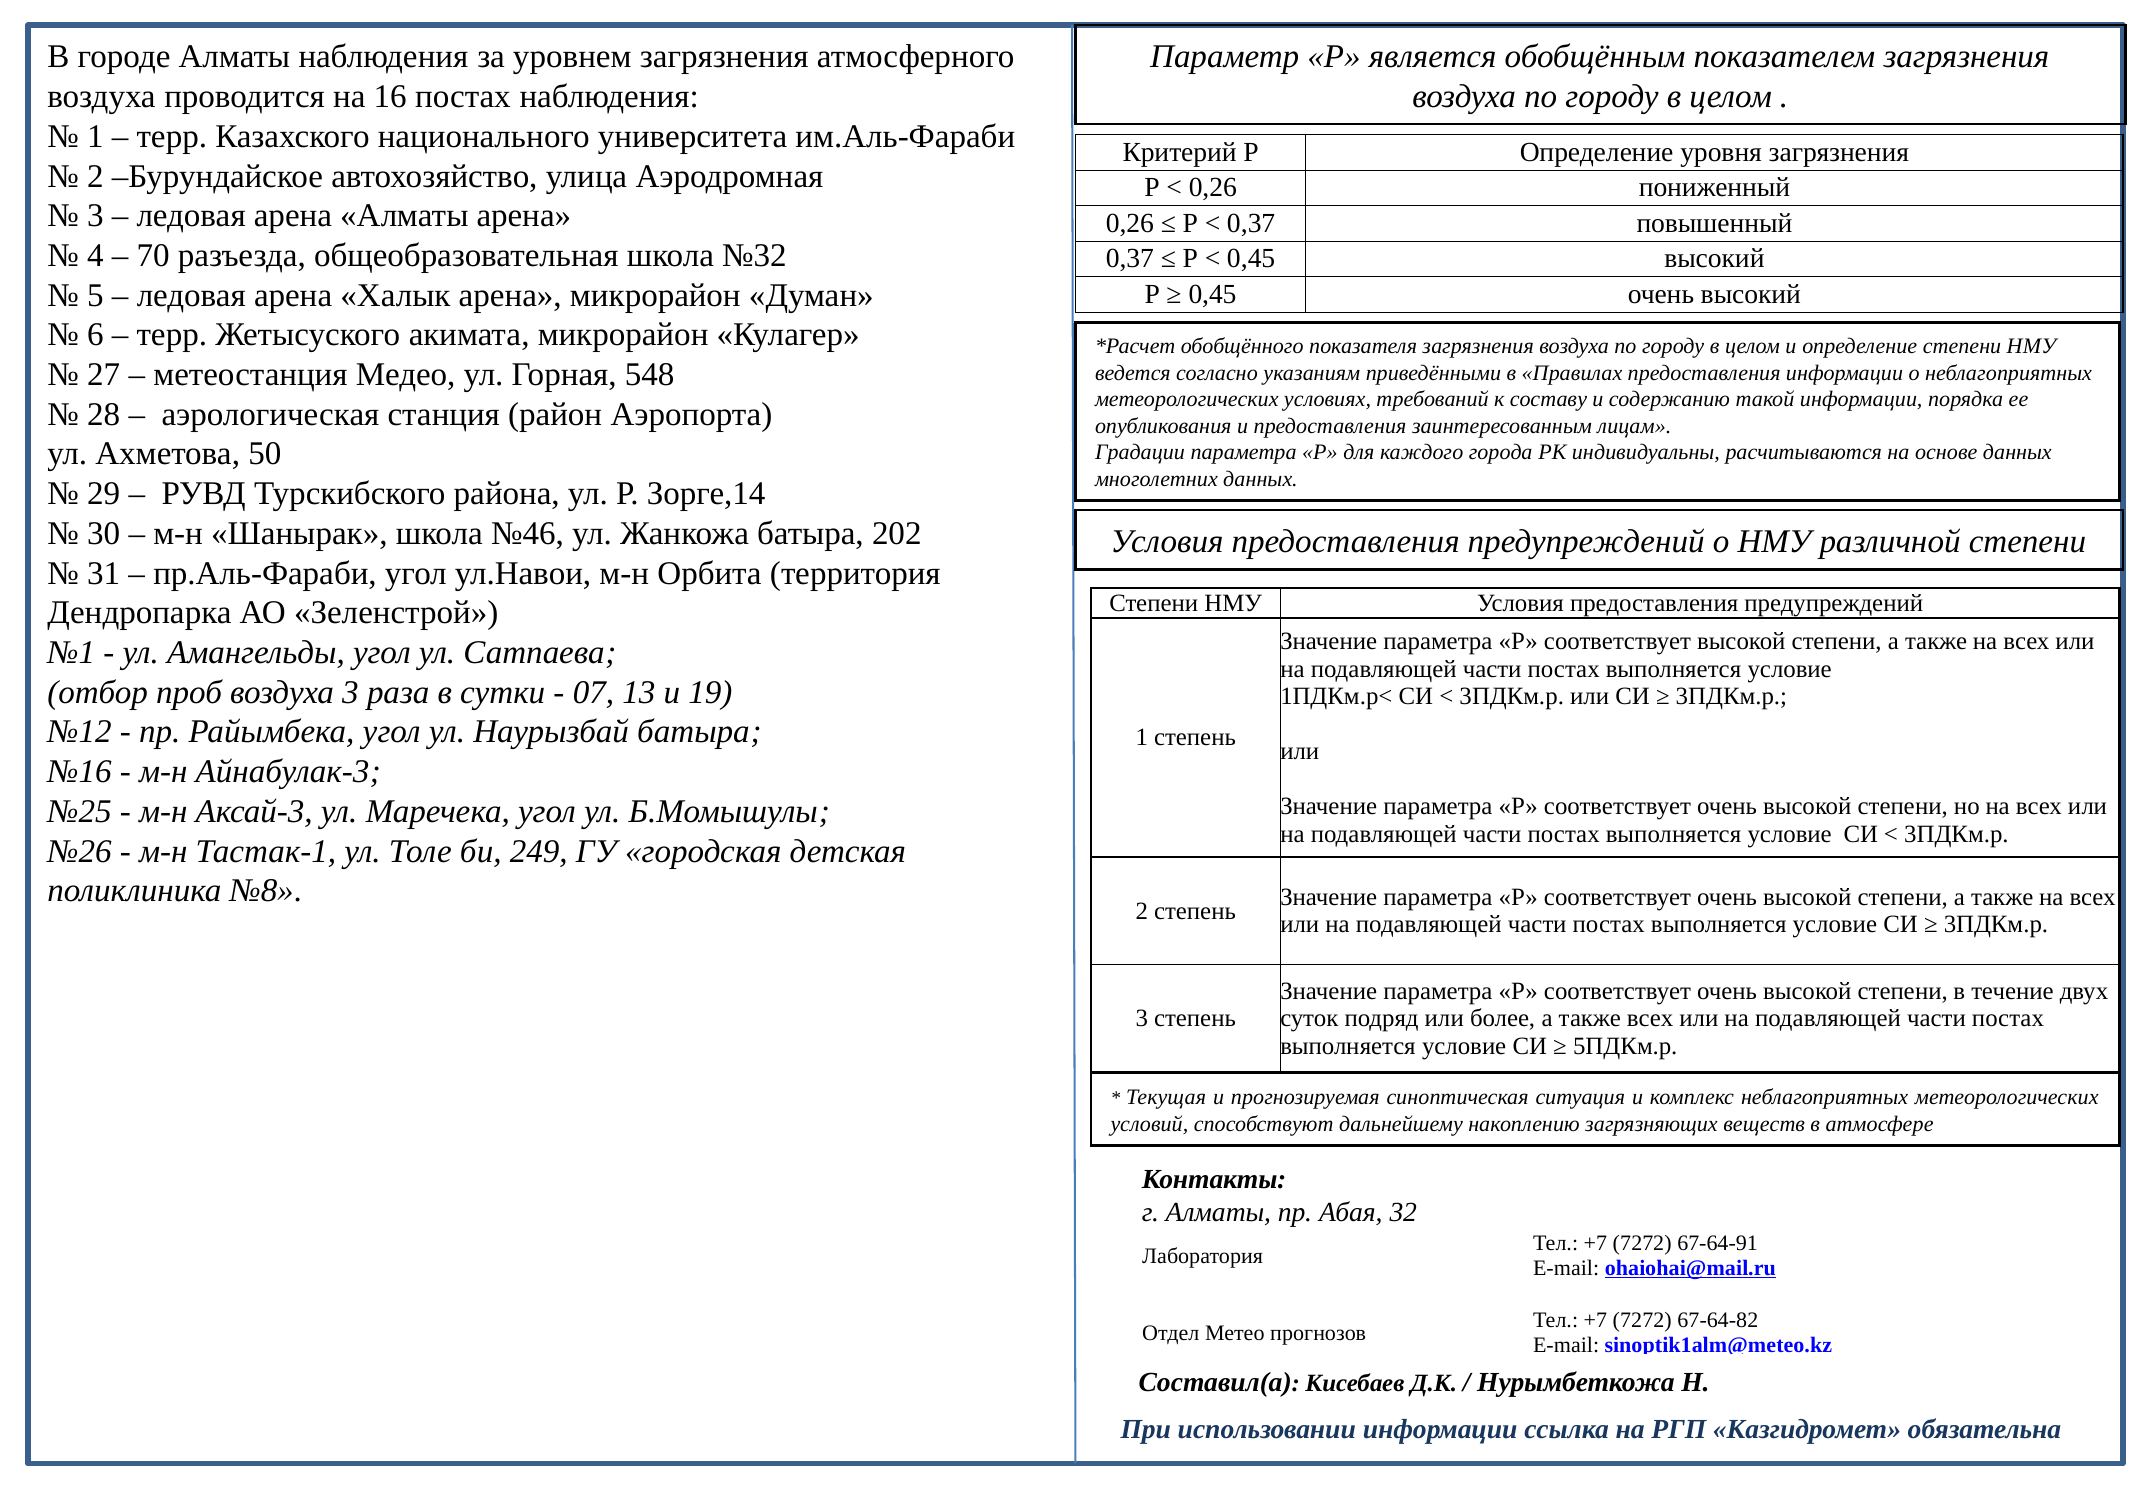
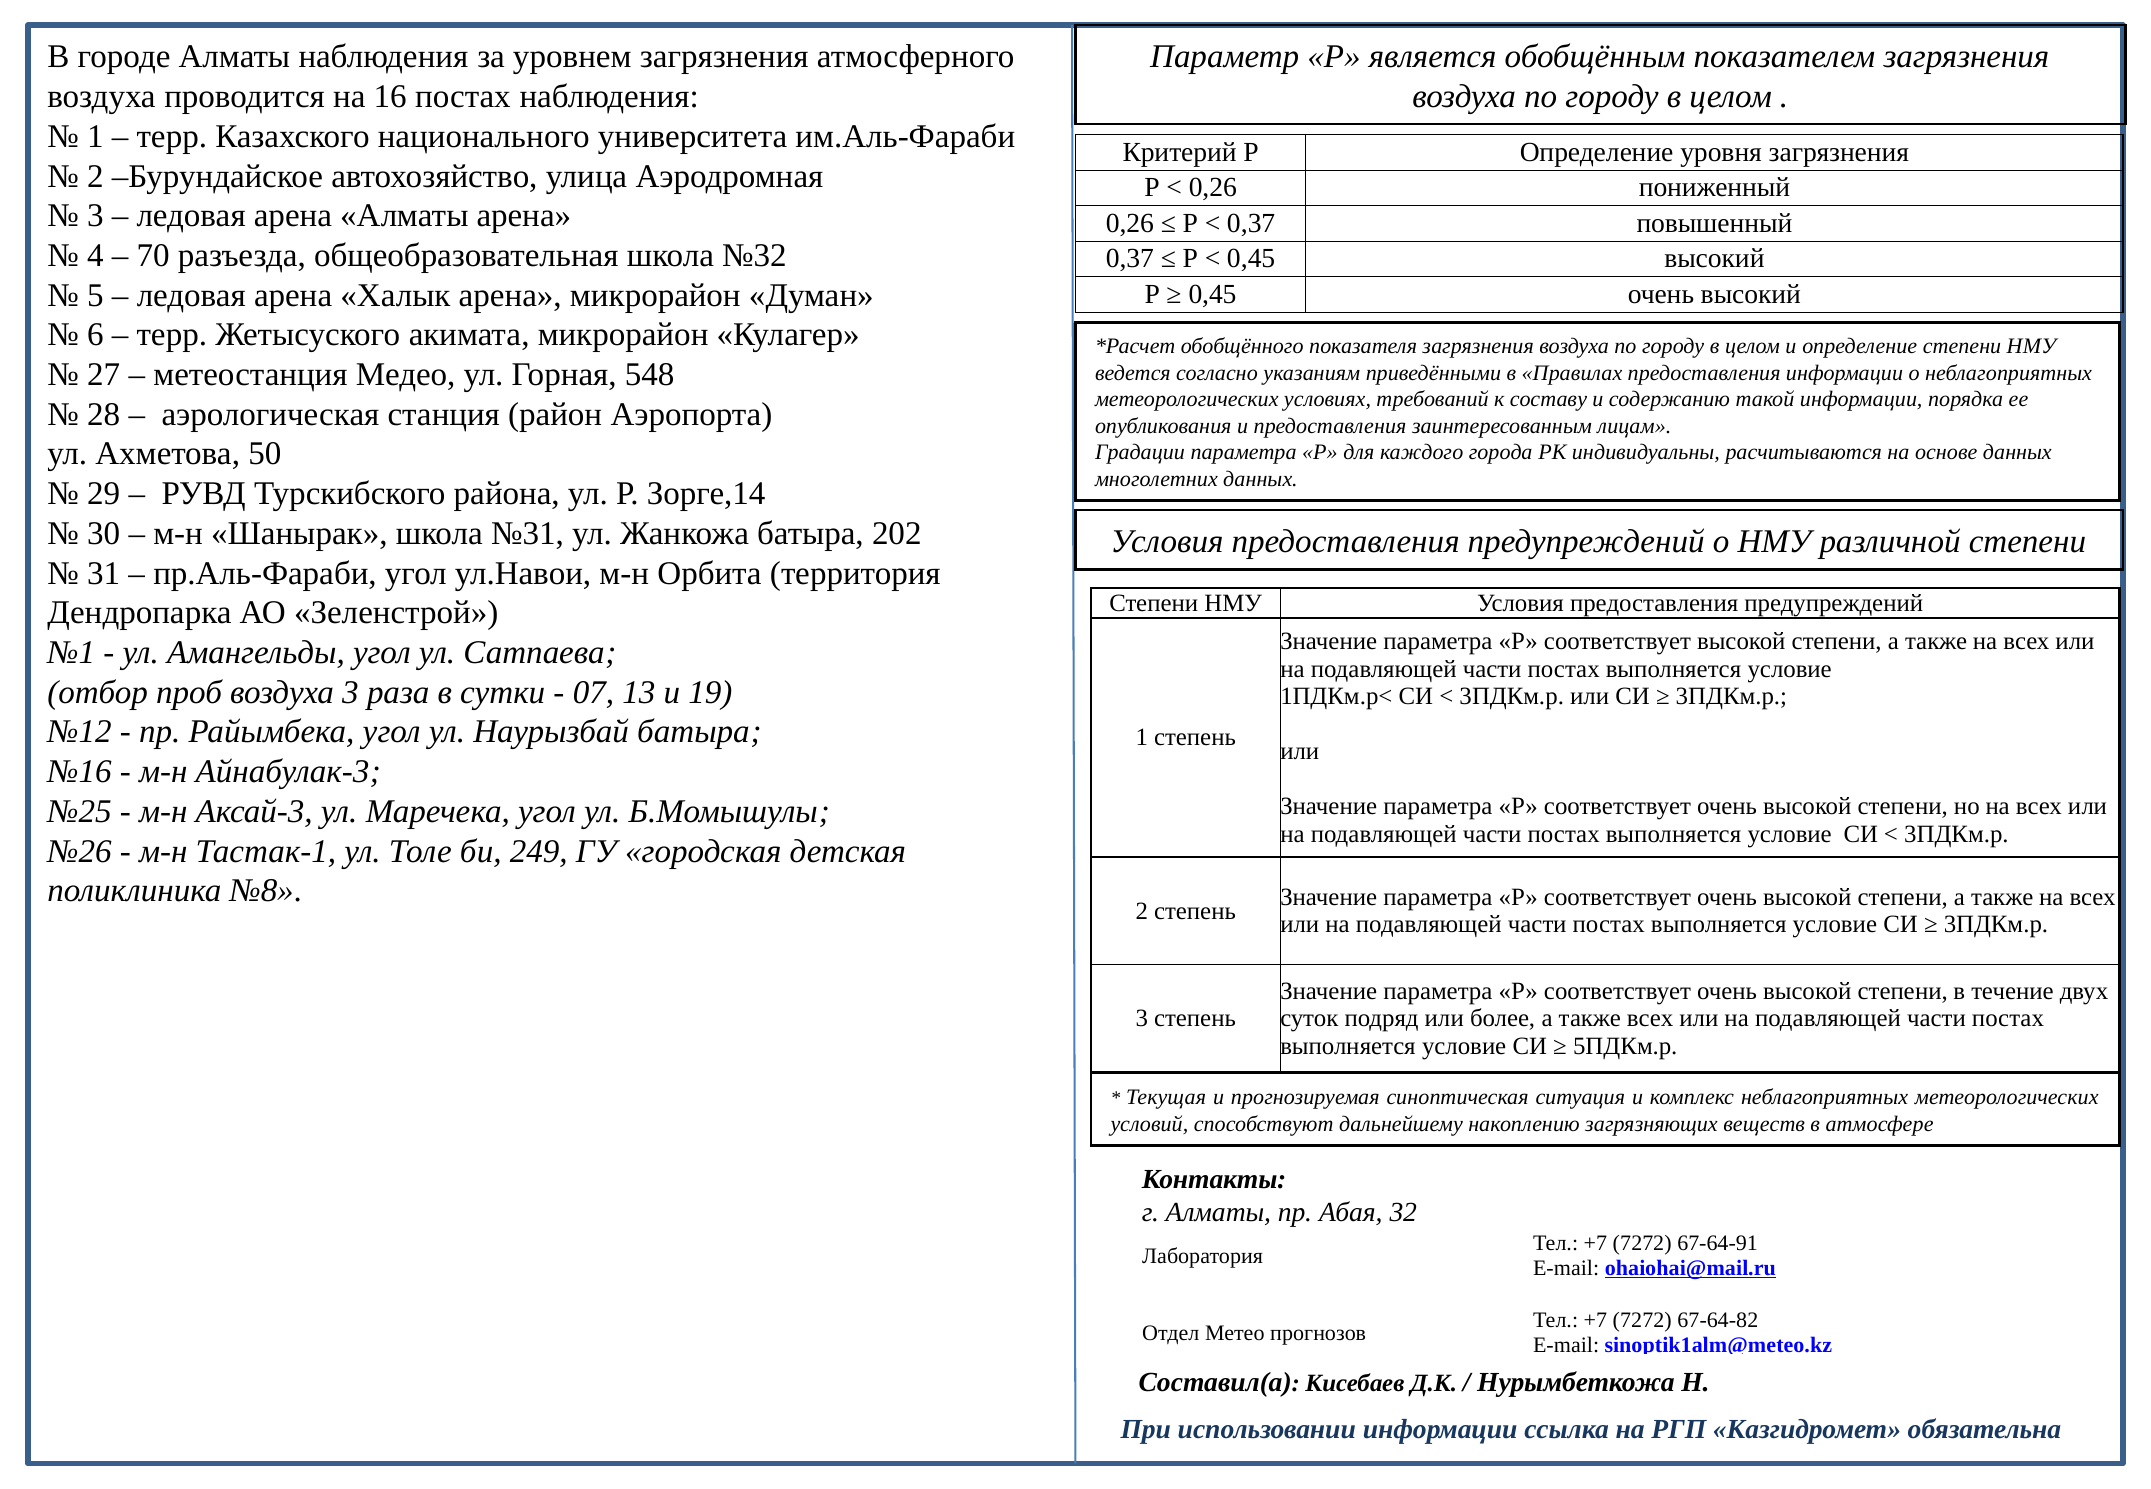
№46: №46 -> №31
